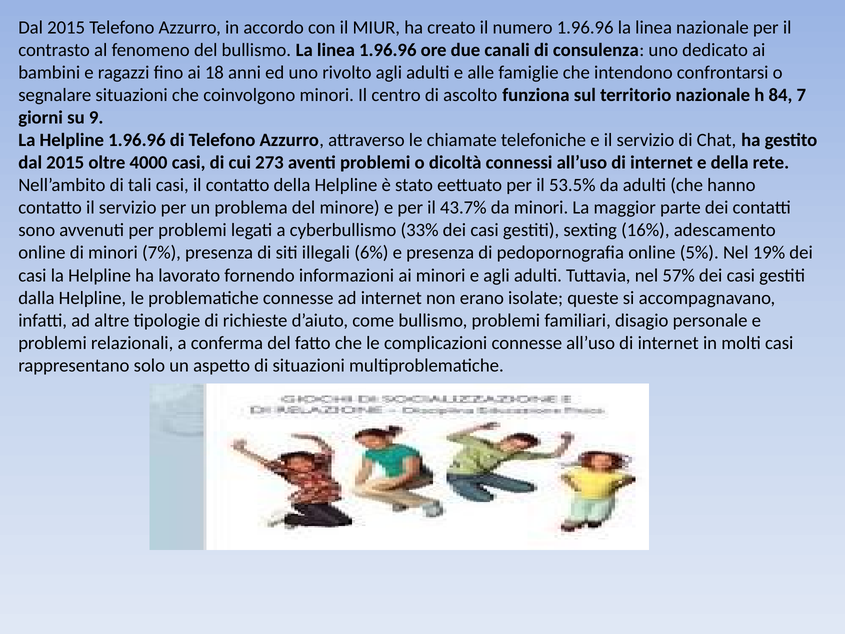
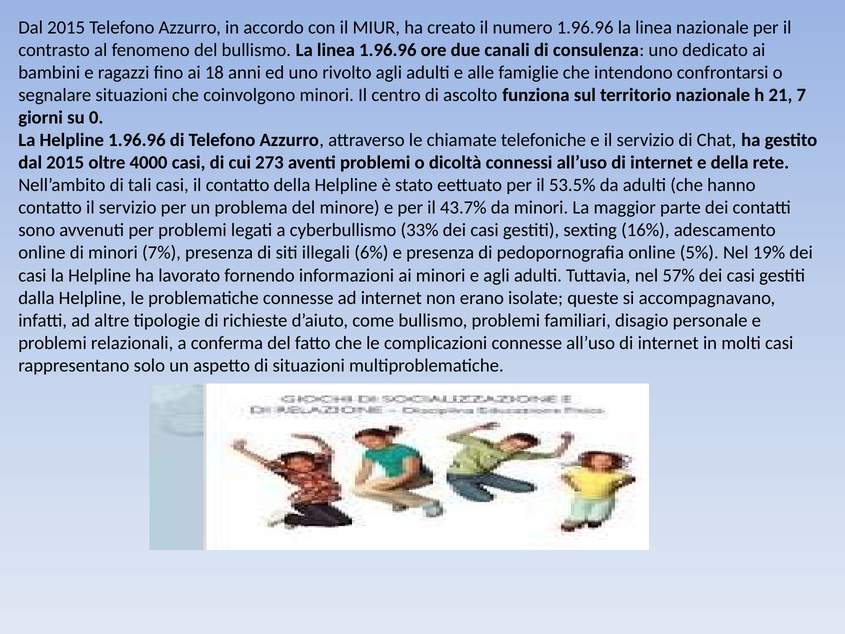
84: 84 -> 21
9: 9 -> 0
